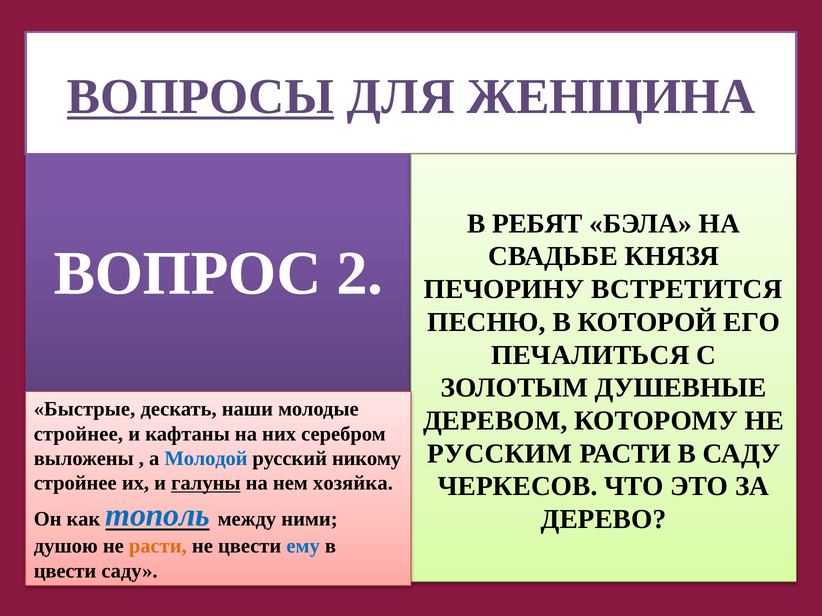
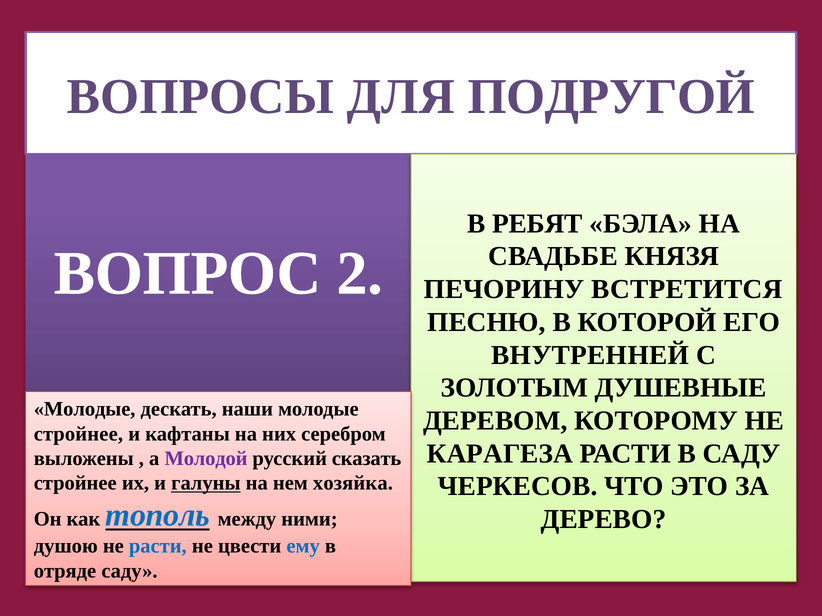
ВОПРОСЫ underline: present -> none
ЖЕНЩИНА: ЖЕНЩИНА -> ПОДРУГОЙ
ПЕЧАЛИТЬСЯ: ПЕЧАЛИТЬСЯ -> ВНУТРЕННЕЙ
Быстрые at (85, 410): Быстрые -> Молодые
РУССКИМ: РУССКИМ -> КАРАГЕЗА
Молодой colour: blue -> purple
никому: никому -> сказать
расти at (158, 547) colour: orange -> blue
цвести at (65, 571): цвести -> отряде
